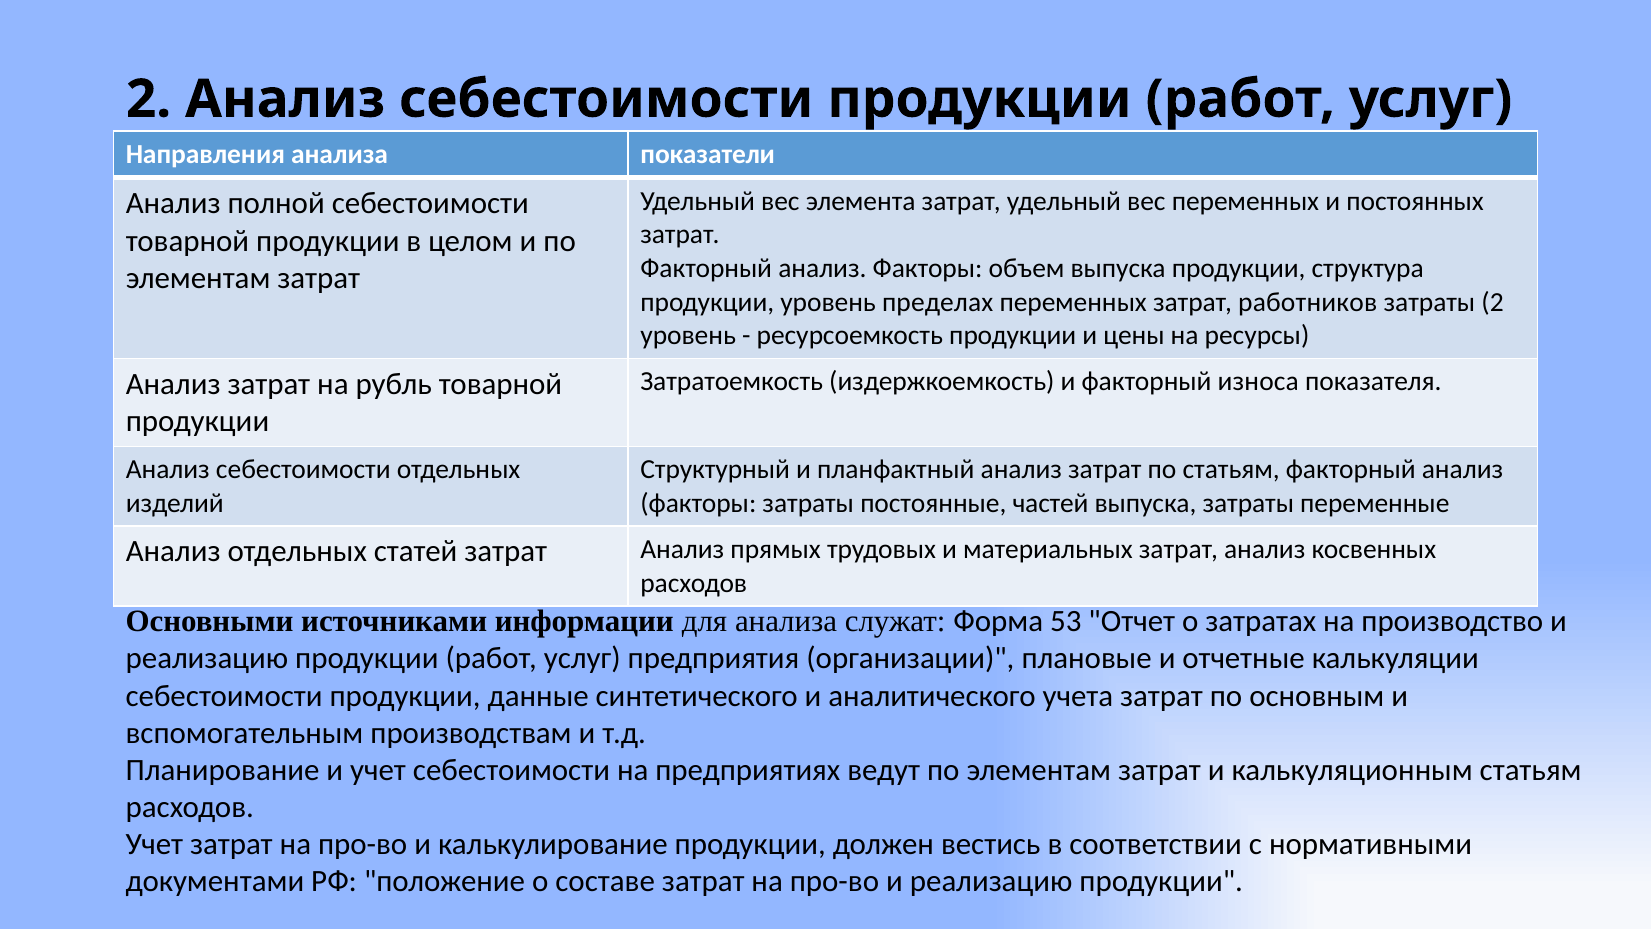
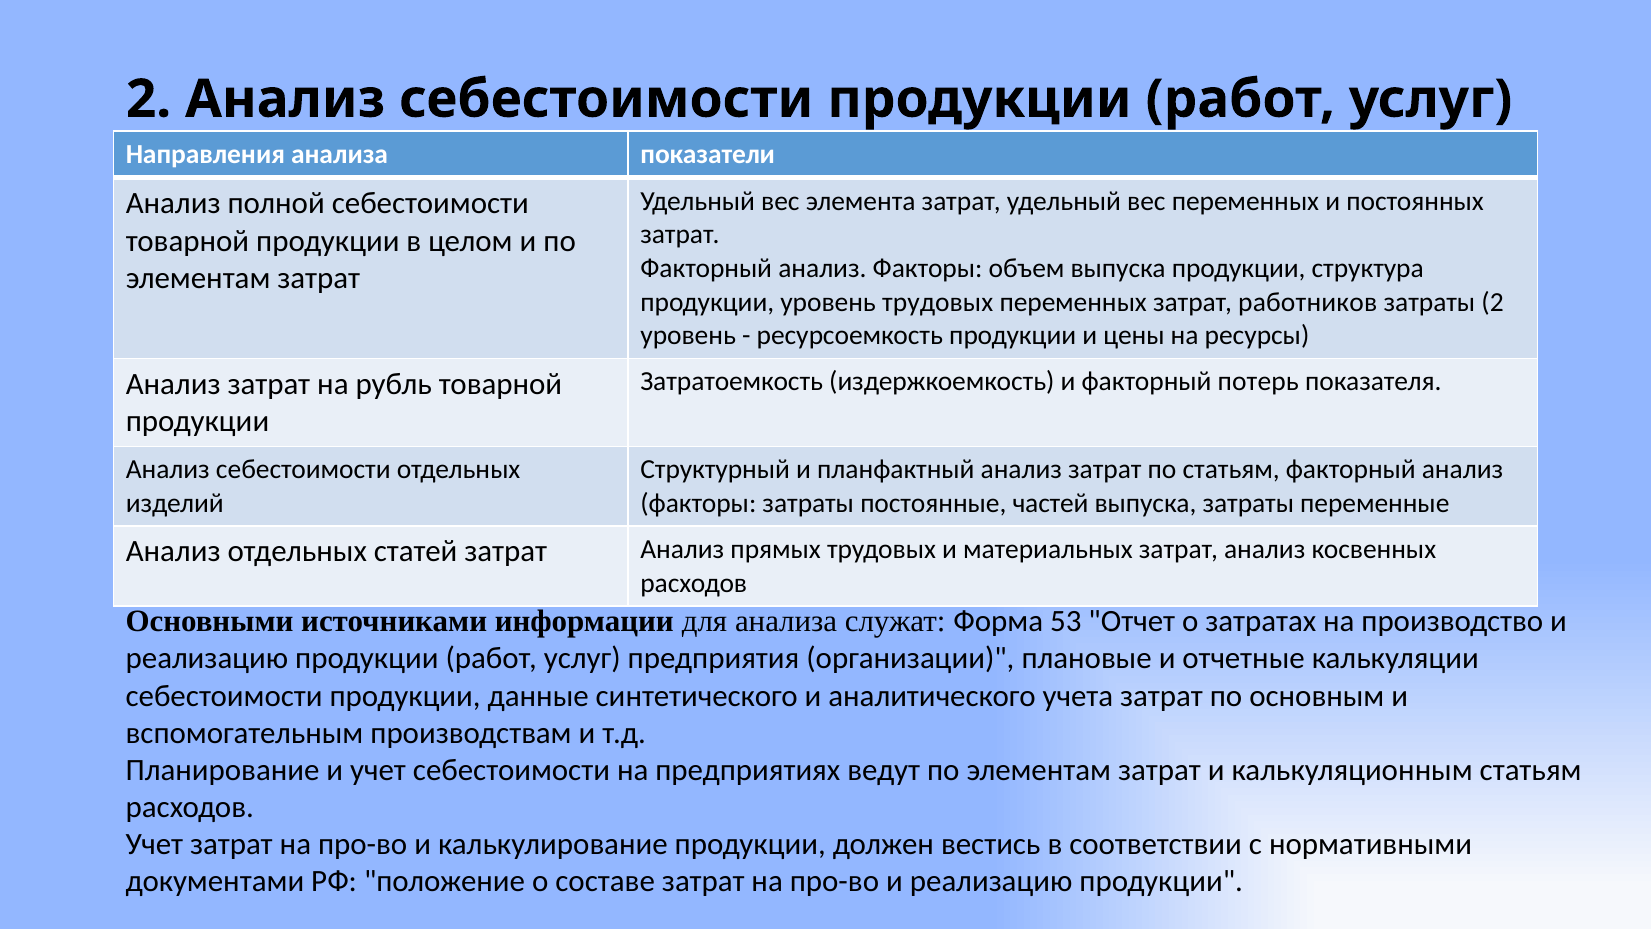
уровень пределах: пределах -> трудовых
износа: износа -> потерь
